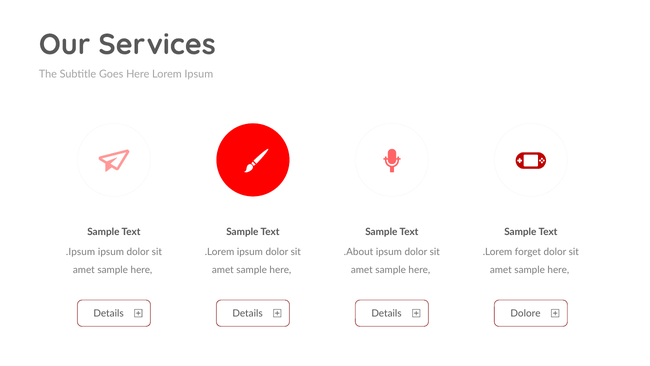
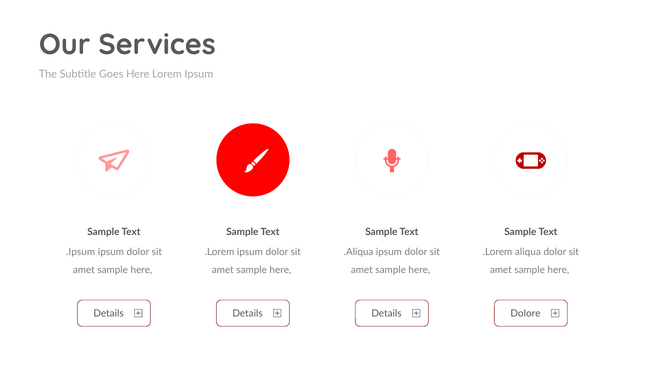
.About: .About -> .Aliqua
forget: forget -> aliqua
